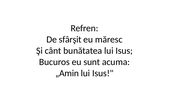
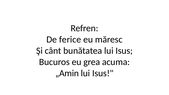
sfârşit: sfârşit -> ferice
sunt: sunt -> grea
